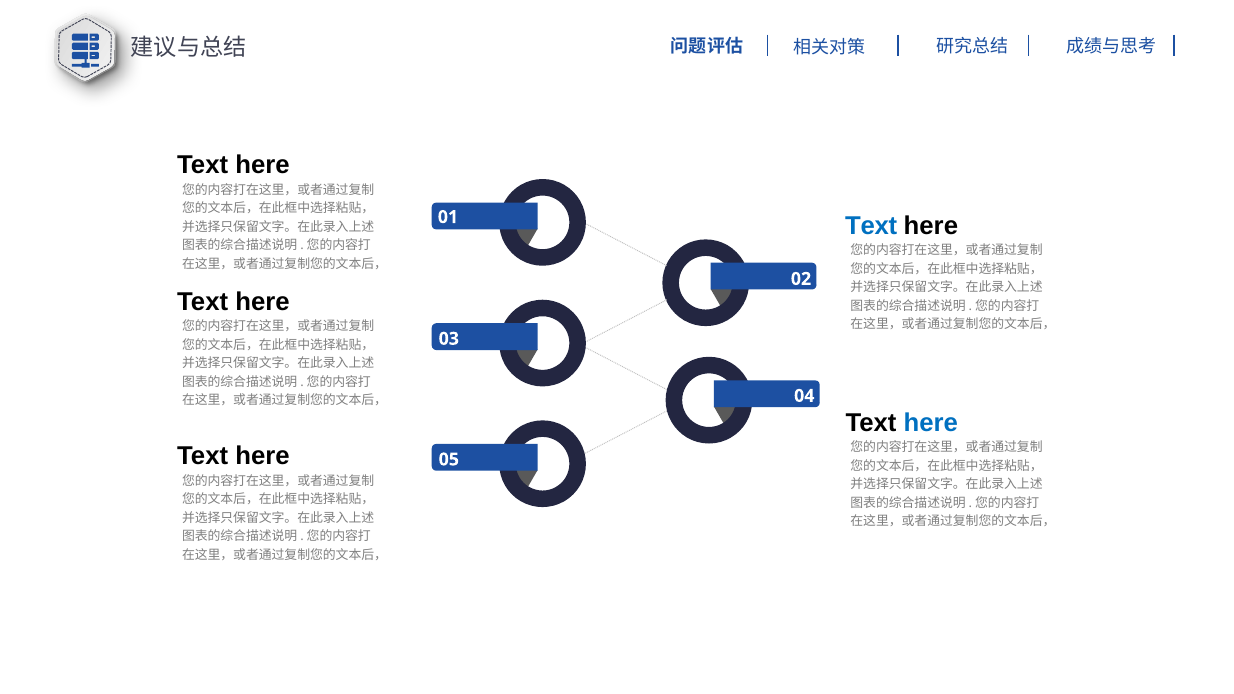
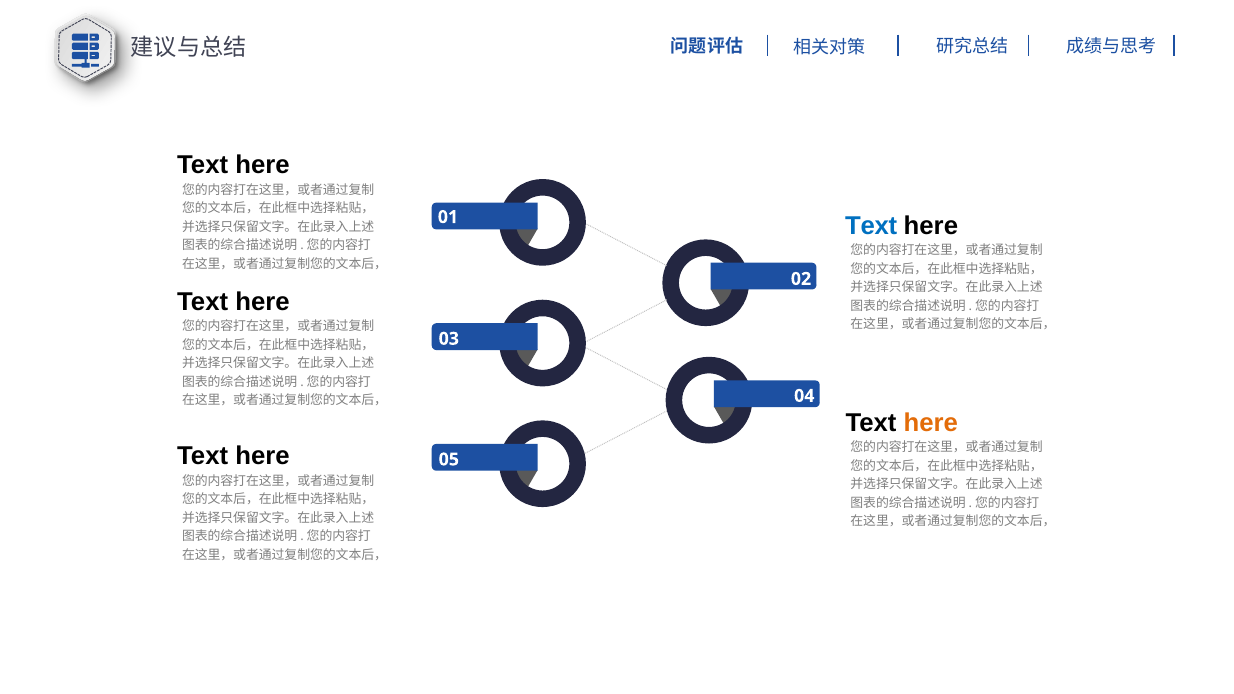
here at (931, 423) colour: blue -> orange
